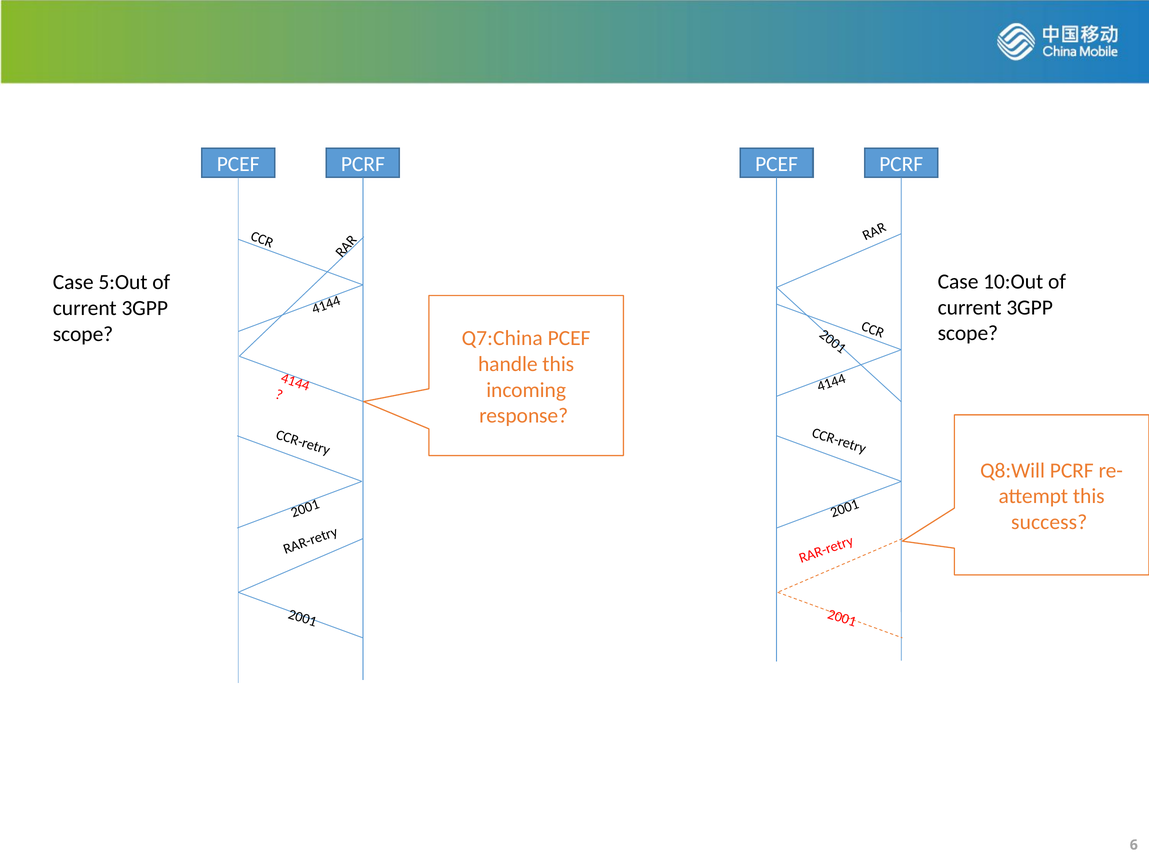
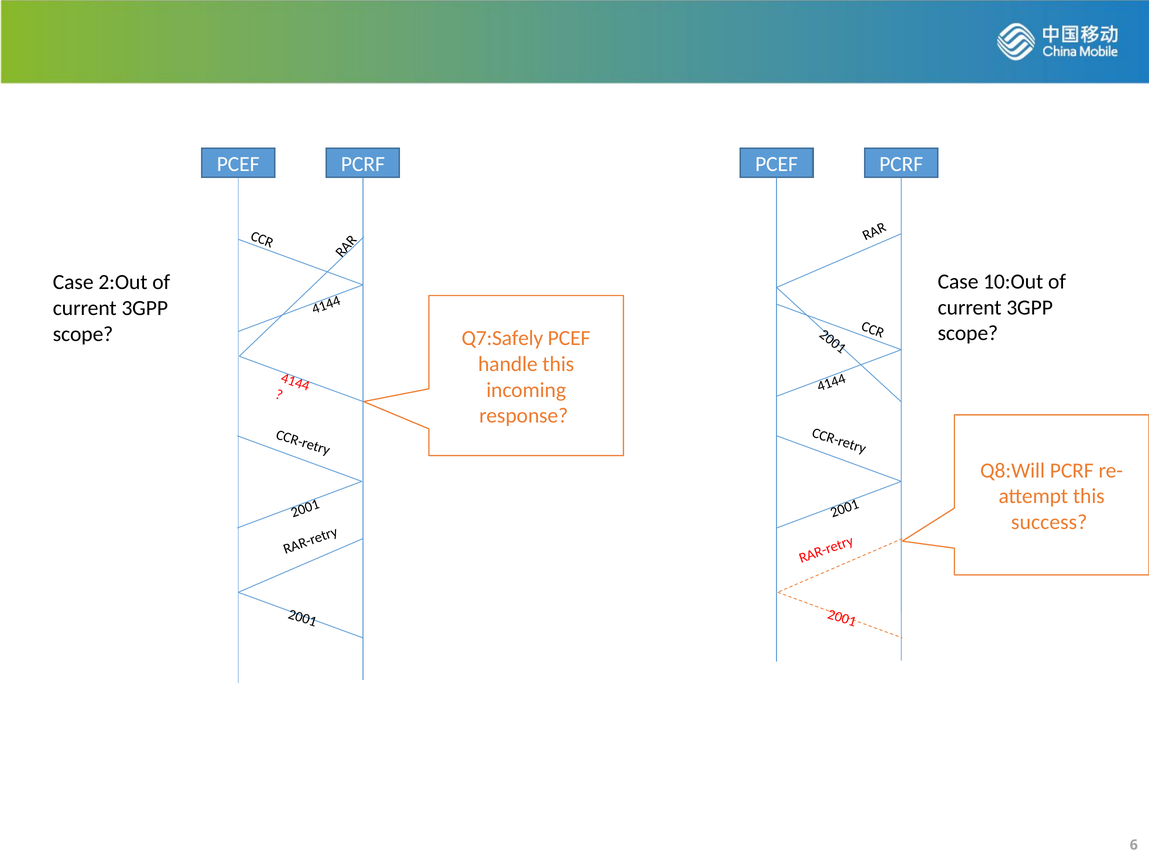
5:Out: 5:Out -> 2:Out
Q7:China: Q7:China -> Q7:Safely
